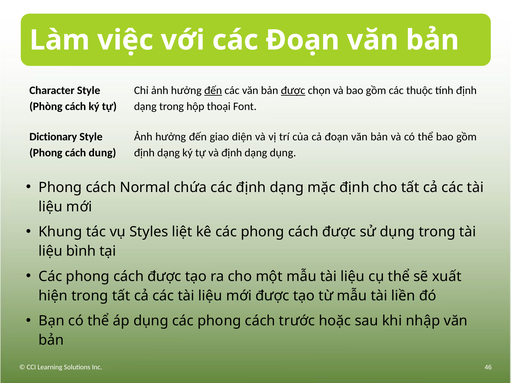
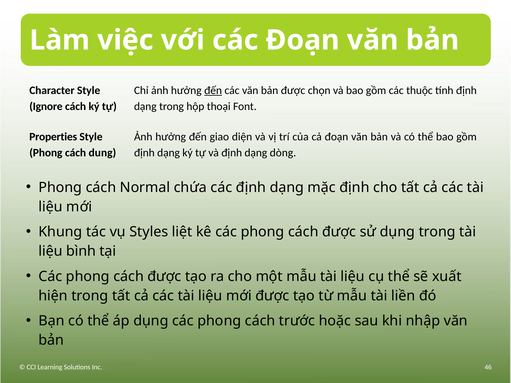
được at (293, 91) underline: present -> none
Phòng: Phòng -> Ignore
Dictionary: Dictionary -> Properties
dụng: dụng -> dòng
